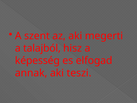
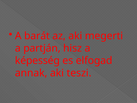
szent: szent -> barát
talajból: talajból -> partján
